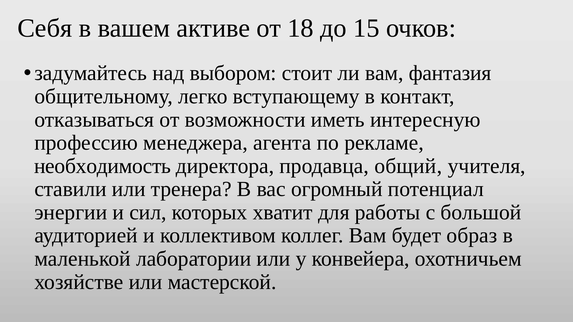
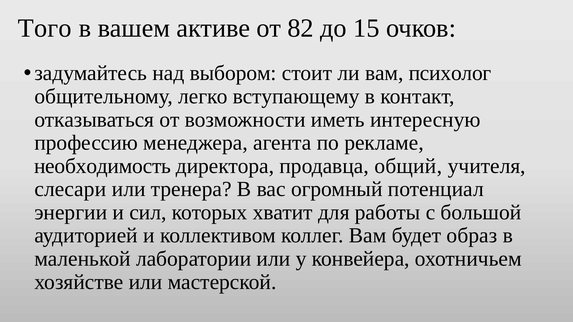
Себя: Себя -> Того
18: 18 -> 82
фантазия: фантазия -> психолог
ставили: ставили -> слесари
